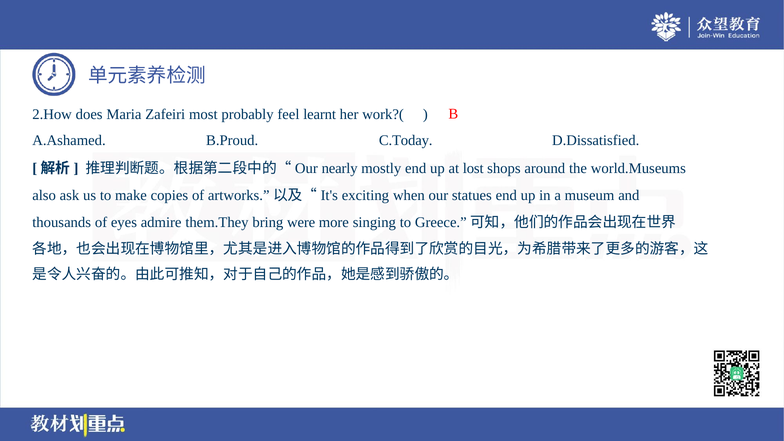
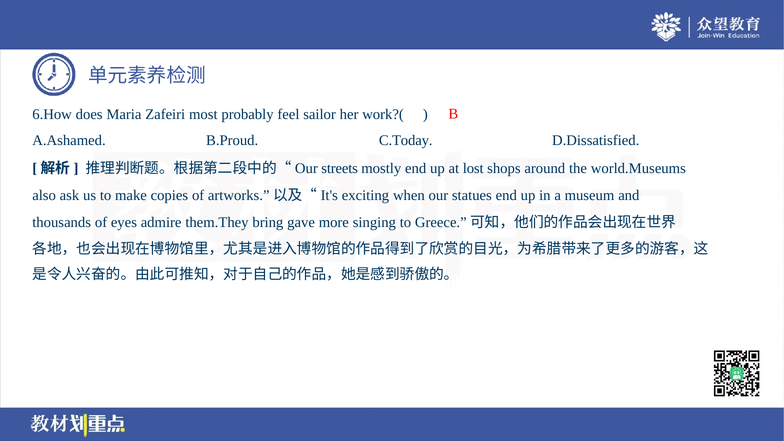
2.How: 2.How -> 6.How
learnt: learnt -> sailor
nearly: nearly -> streets
were: were -> gave
